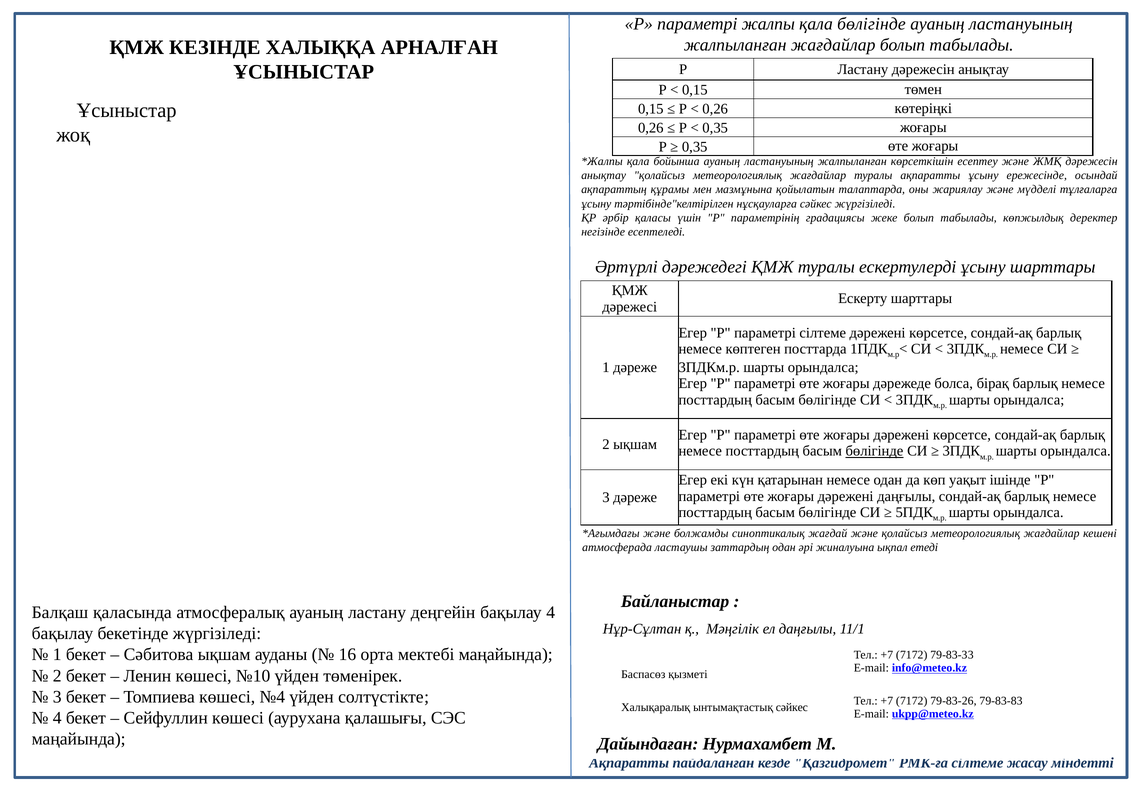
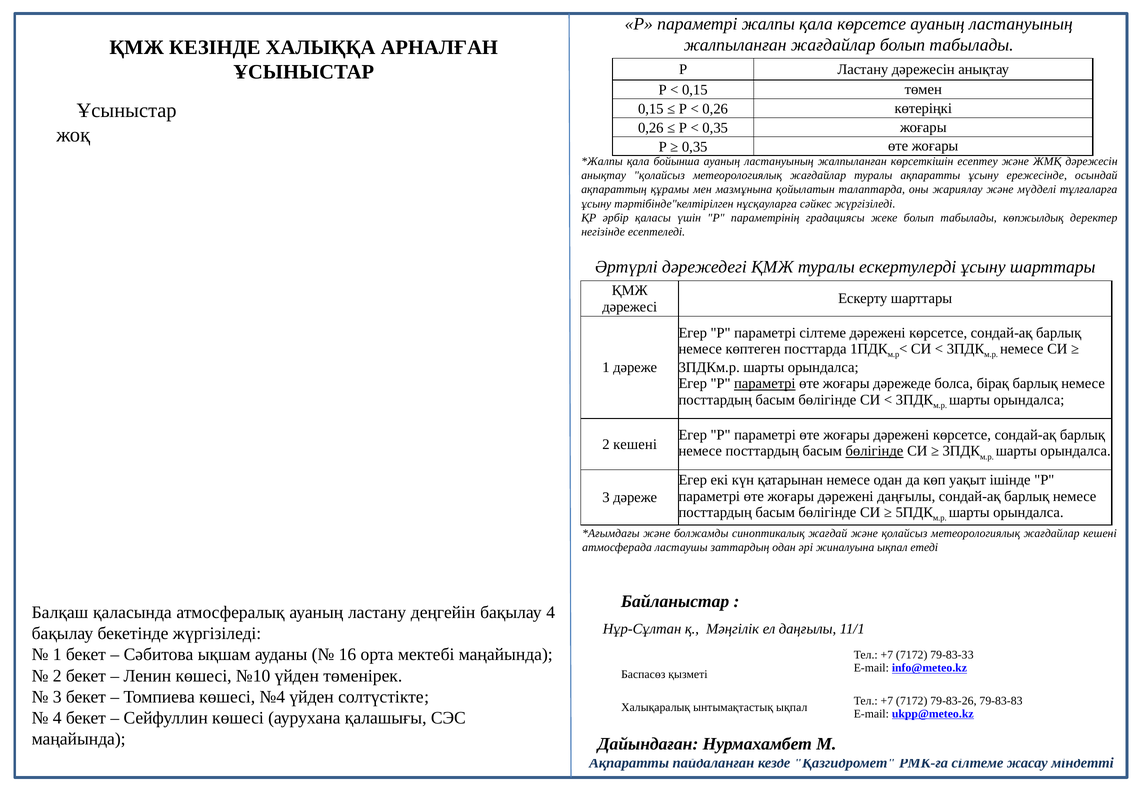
қала бөлігінде: бөлігінде -> көрсетсе
параметрі at (765, 383) underline: none -> present
2 ықшам: ықшам -> кешені
ынтымақтастық сәйкес: сәйкес -> ықпал
